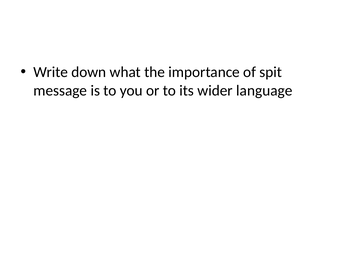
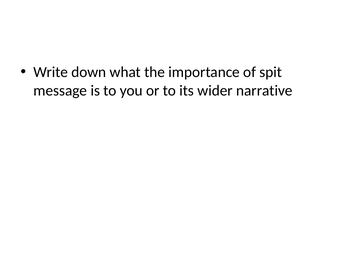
language: language -> narrative
